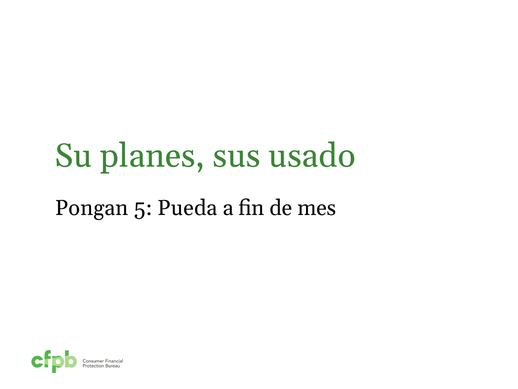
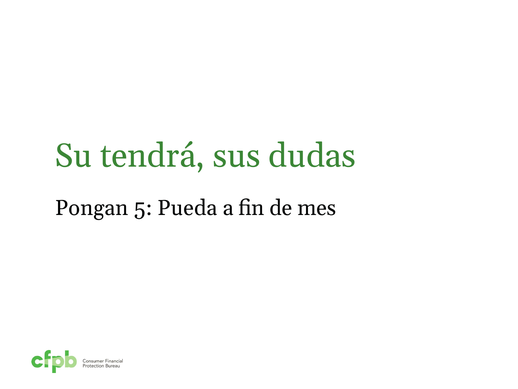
planes: planes -> tendrá
usado: usado -> dudas
